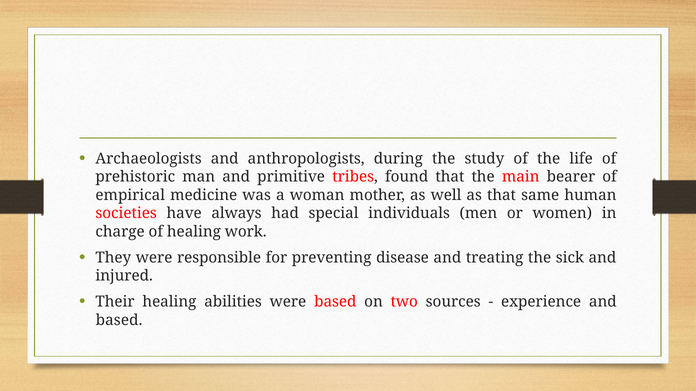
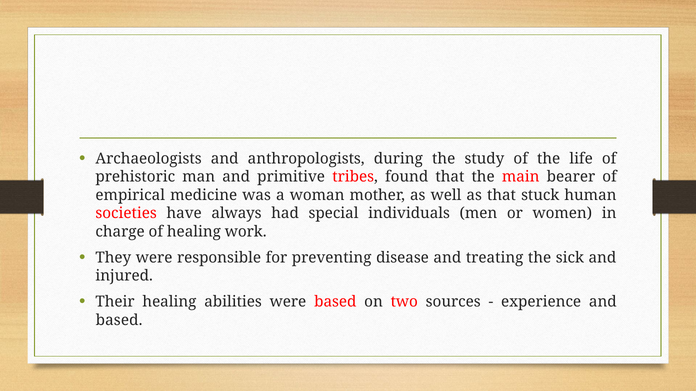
same: same -> stuck
